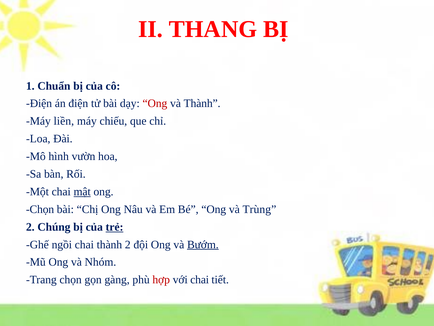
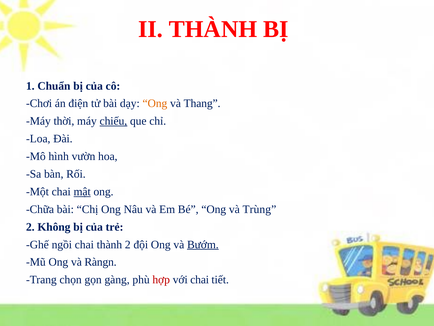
II THANG: THANG -> THÀNH
Điện at (39, 103): Điện -> Chơi
Ong at (155, 103) colour: red -> orange
và Thành: Thành -> Thang
liền: liền -> thời
chiếu underline: none -> present
Chọn at (40, 209): Chọn -> Chữa
Chúng: Chúng -> Không
trẻ underline: present -> none
Nhóm: Nhóm -> Ràngn
